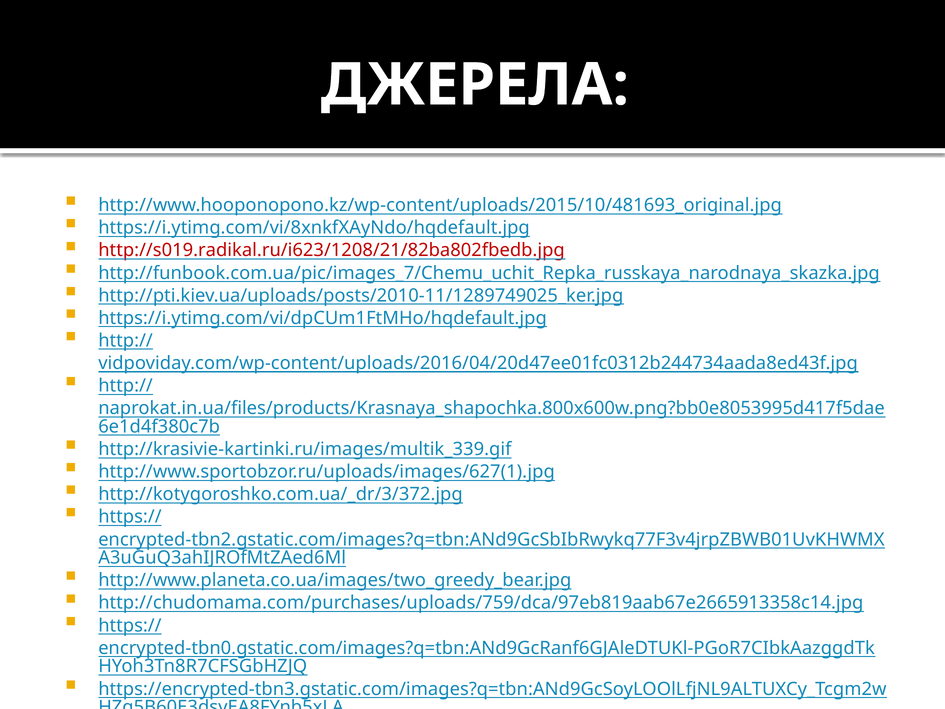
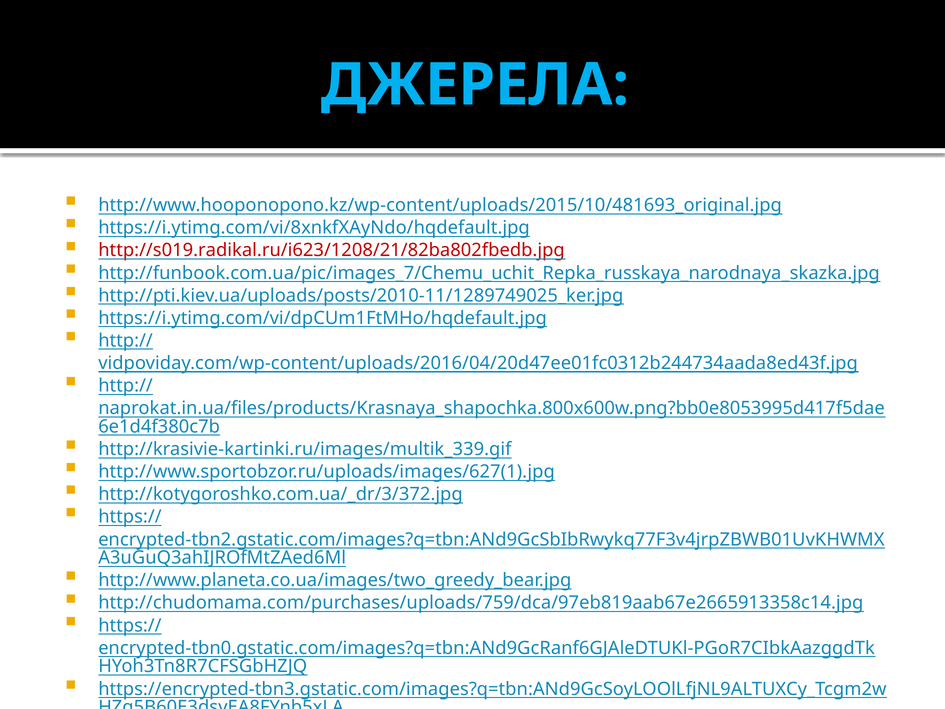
ДЖЕРЕЛА colour: white -> light blue
